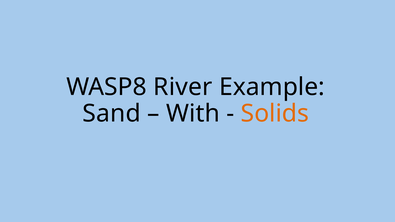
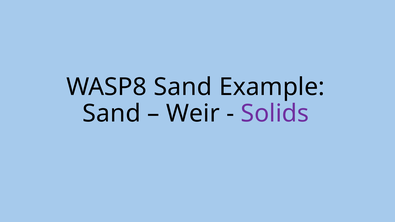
WASP8 River: River -> Sand
With: With -> Weir
Solids colour: orange -> purple
